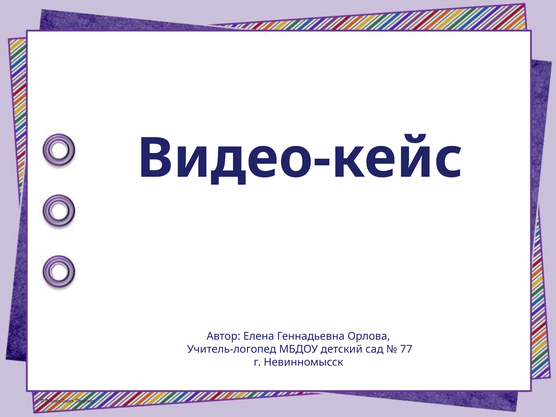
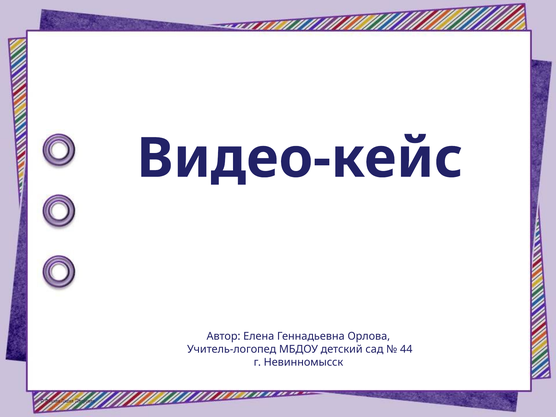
77: 77 -> 44
